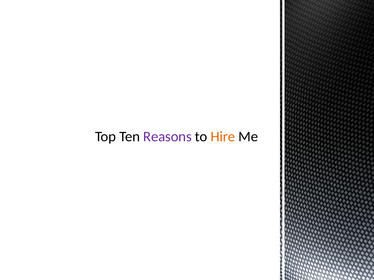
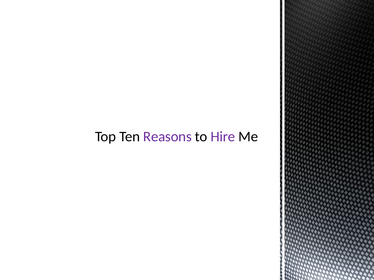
Hire colour: orange -> purple
